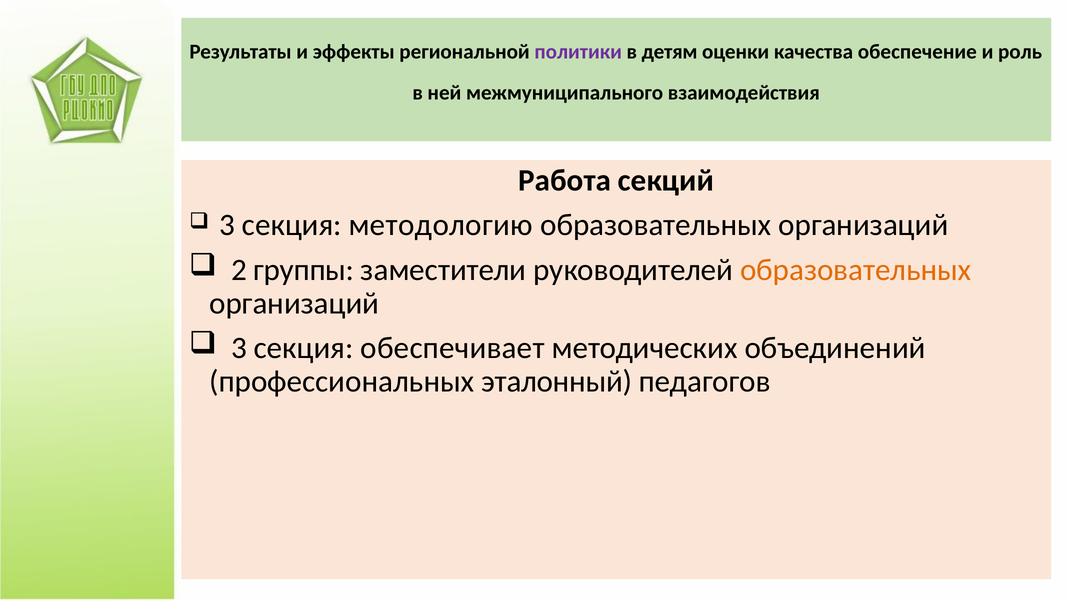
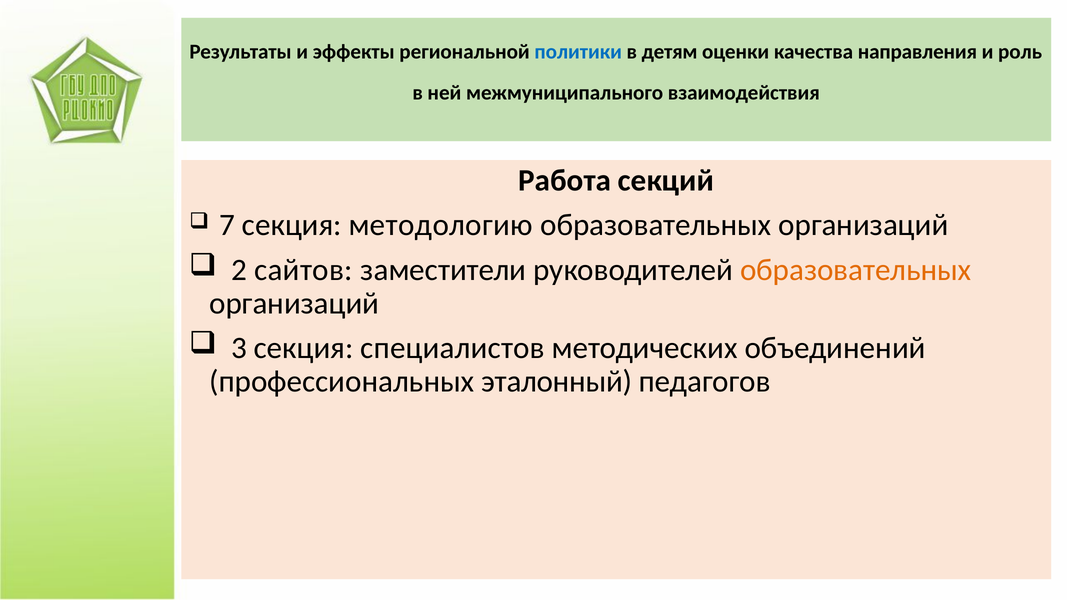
политики colour: purple -> blue
обеспечение: обеспечение -> направления
3 at (227, 225): 3 -> 7
группы: группы -> сайтов
обеспечивает: обеспечивает -> специалистов
